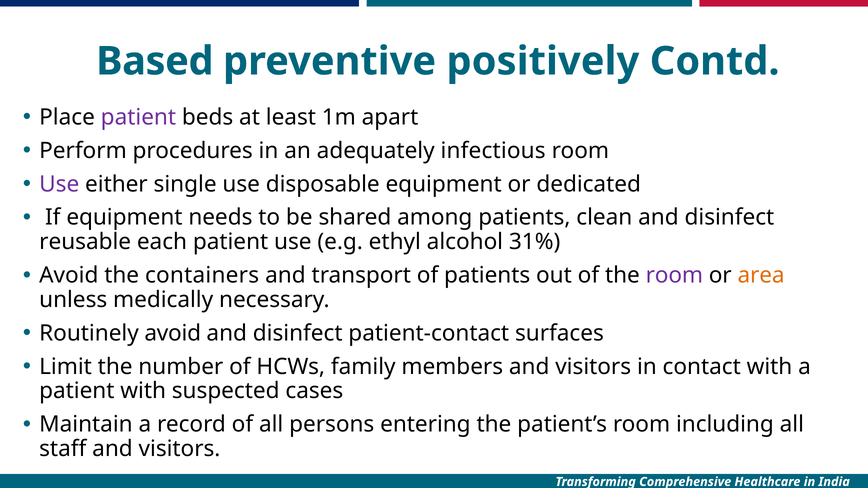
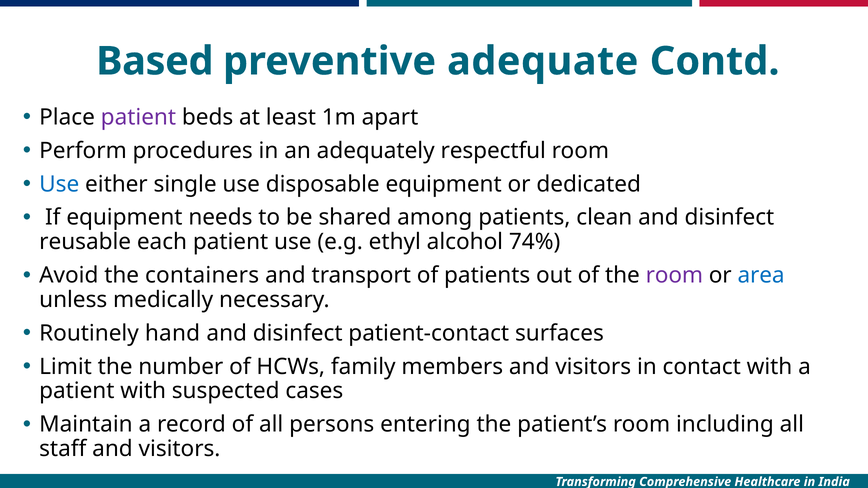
positively: positively -> adequate
infectious: infectious -> respectful
Use at (59, 184) colour: purple -> blue
31%: 31% -> 74%
area colour: orange -> blue
Routinely avoid: avoid -> hand
